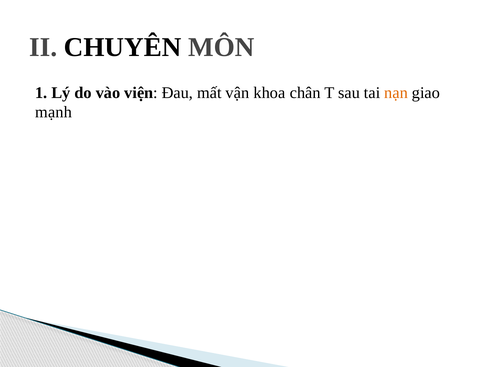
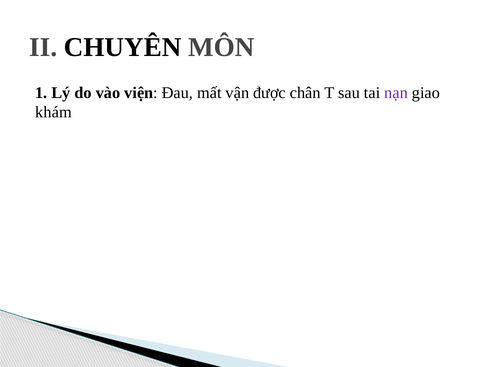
khoa: khoa -> được
nạn colour: orange -> purple
mạnh: mạnh -> khám
